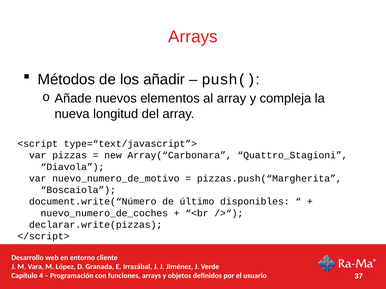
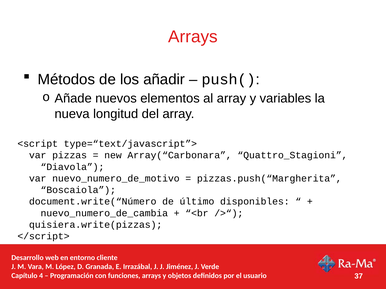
compleja: compleja -> variables
nuevo_numero_de_coches: nuevo_numero_de_coches -> nuevo_numero_de_cambia
declarar.write(pizzas: declarar.write(pizzas -> quisiera.write(pizzas
